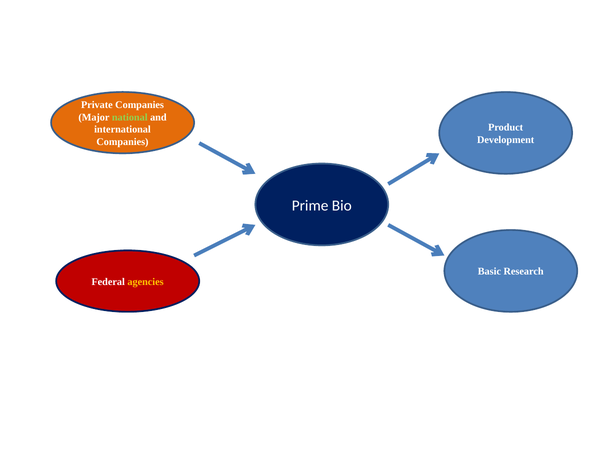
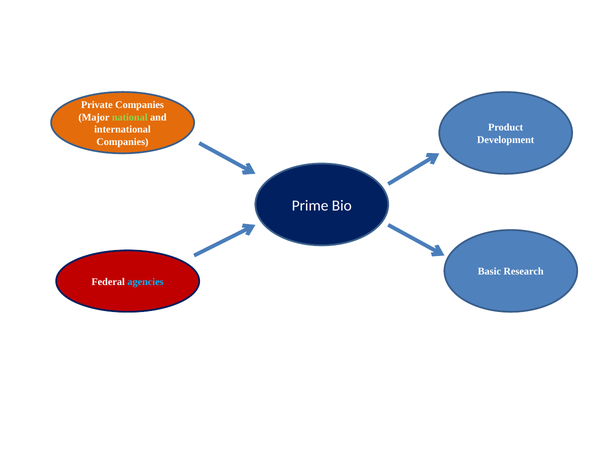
agencies colour: yellow -> light blue
